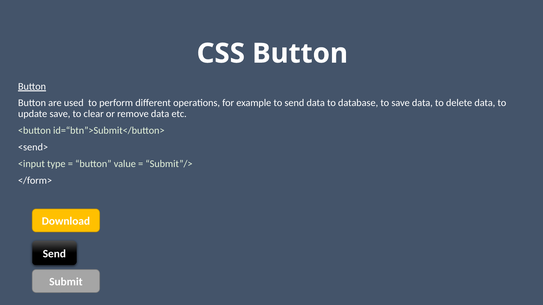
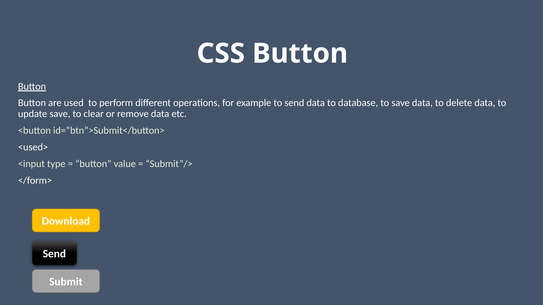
<send>: <send> -> <used>
